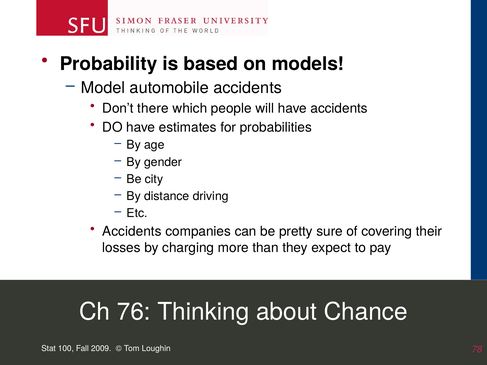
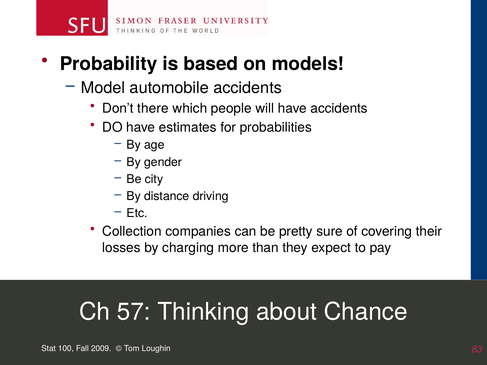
Accidents at (132, 231): Accidents -> Collection
76: 76 -> 57
78: 78 -> 83
